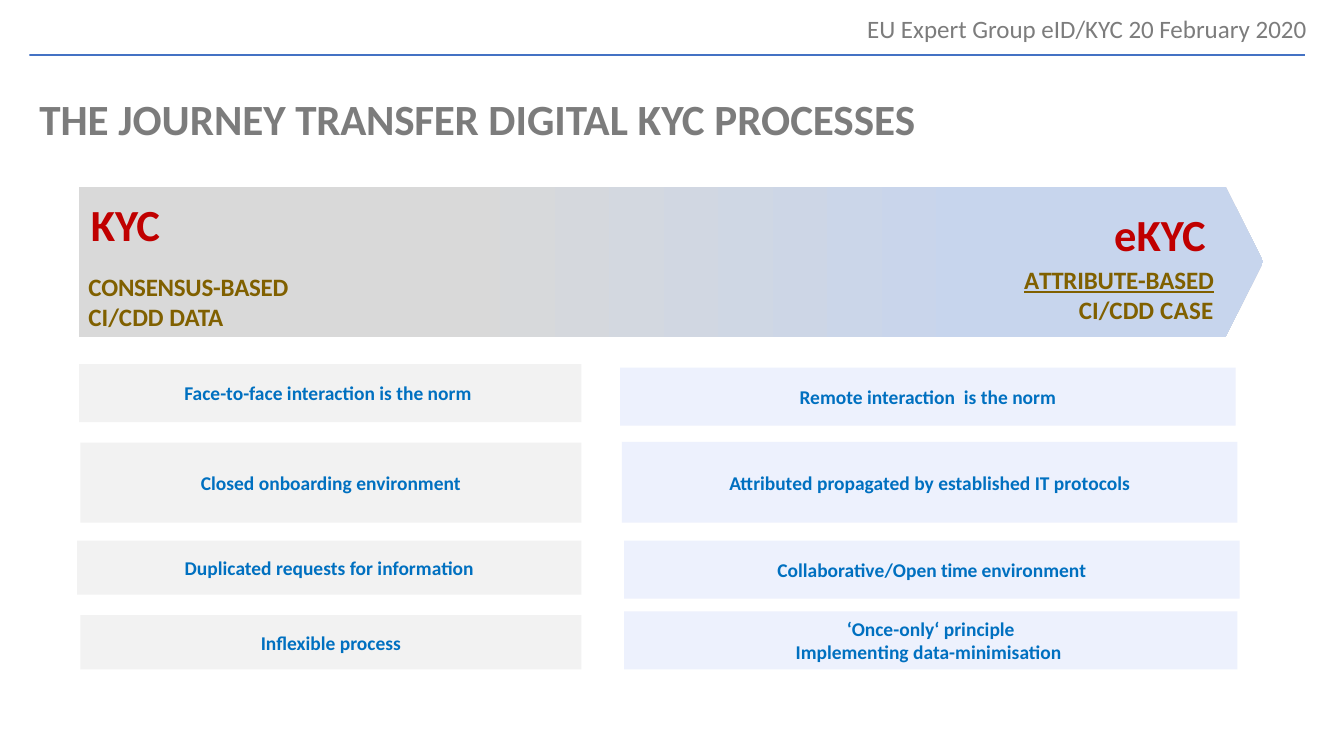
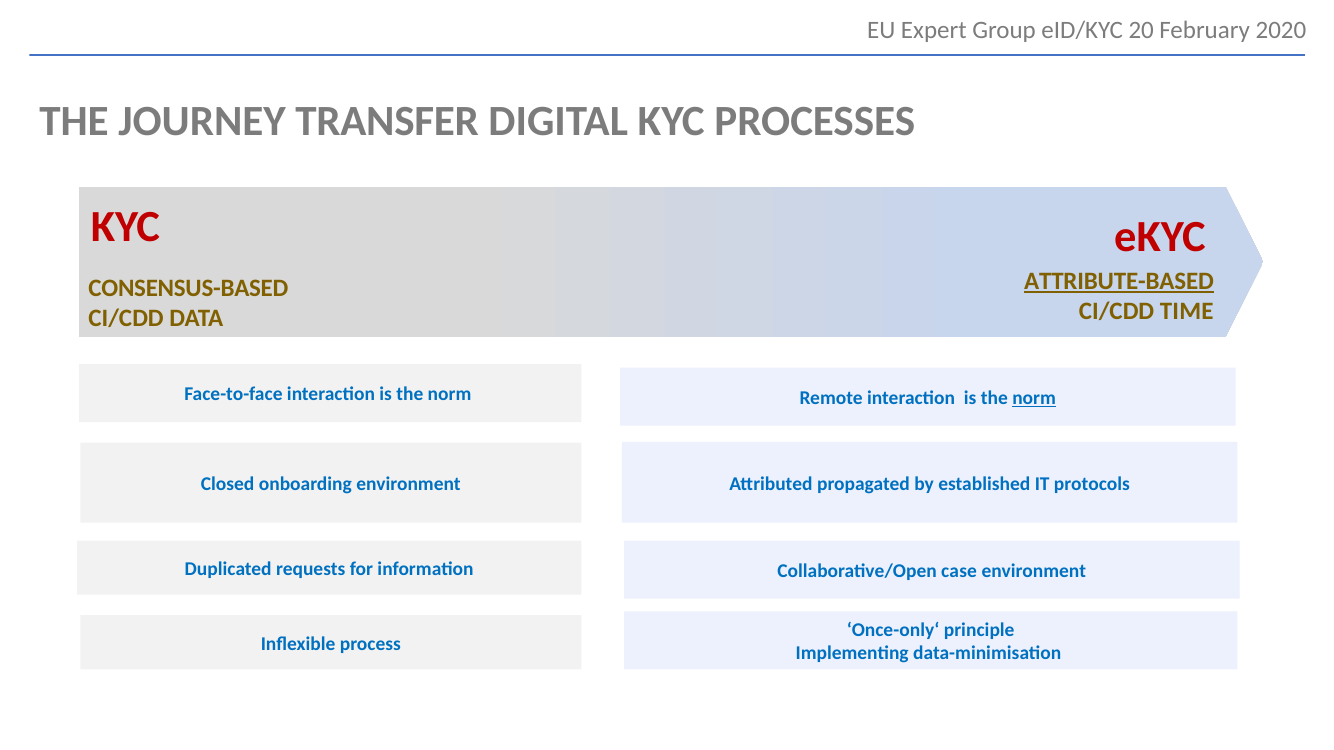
CASE: CASE -> TIME
norm at (1034, 398) underline: none -> present
time: time -> case
